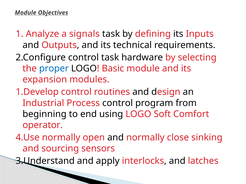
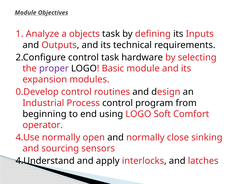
signals: signals -> objects
proper colour: blue -> purple
1.Develop: 1.Develop -> 0.Develop
3.Understand: 3.Understand -> 4.Understand
